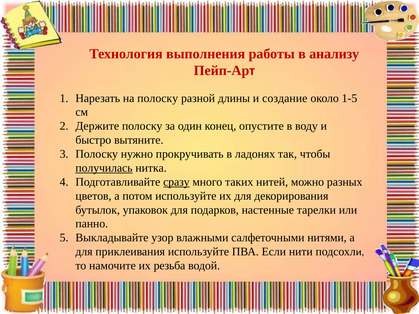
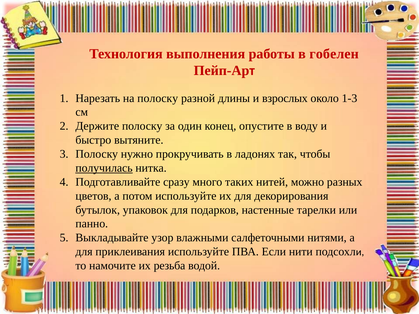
анализу: анализу -> гобелен
создание: создание -> взрослых
1-5: 1-5 -> 1-3
сразу underline: present -> none
